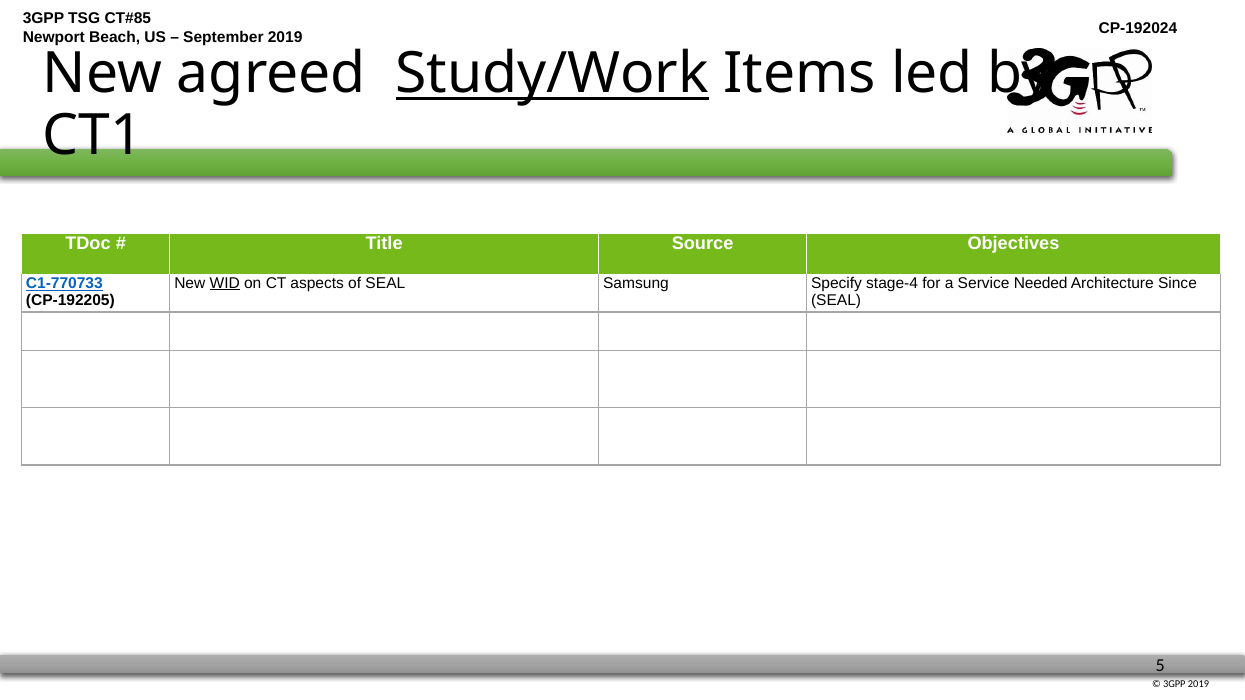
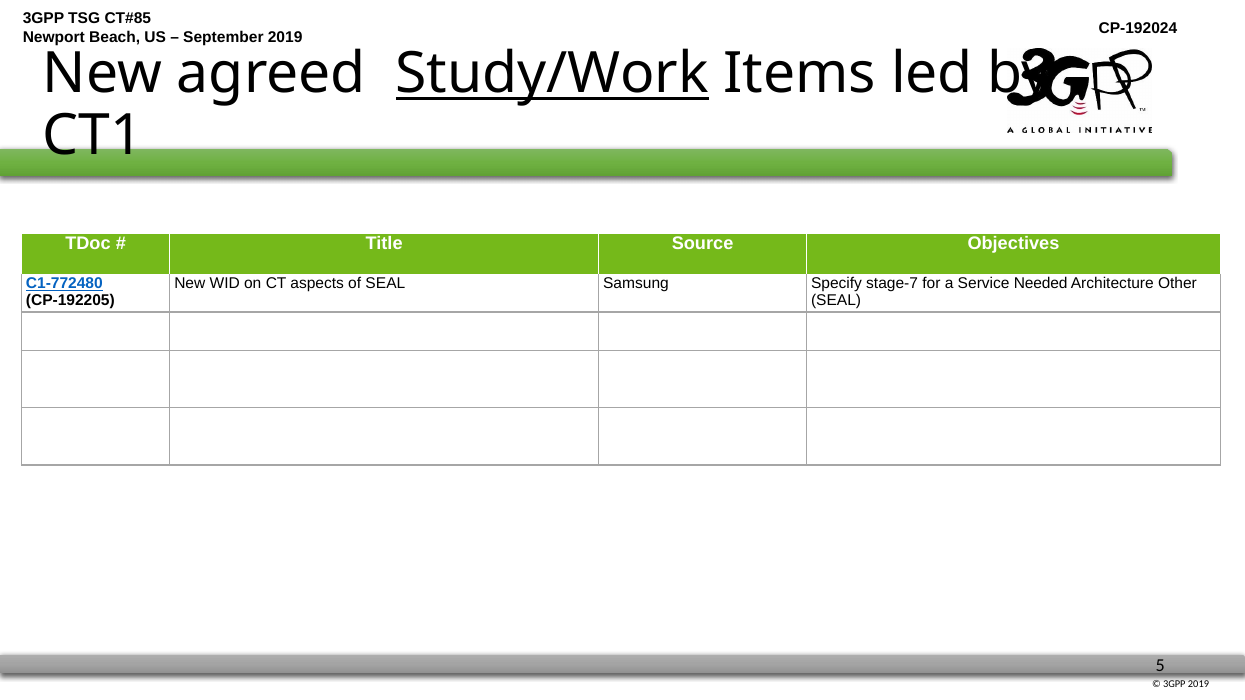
C1-770733: C1-770733 -> C1-772480
WID underline: present -> none
stage-4: stage-4 -> stage-7
Since: Since -> Other
